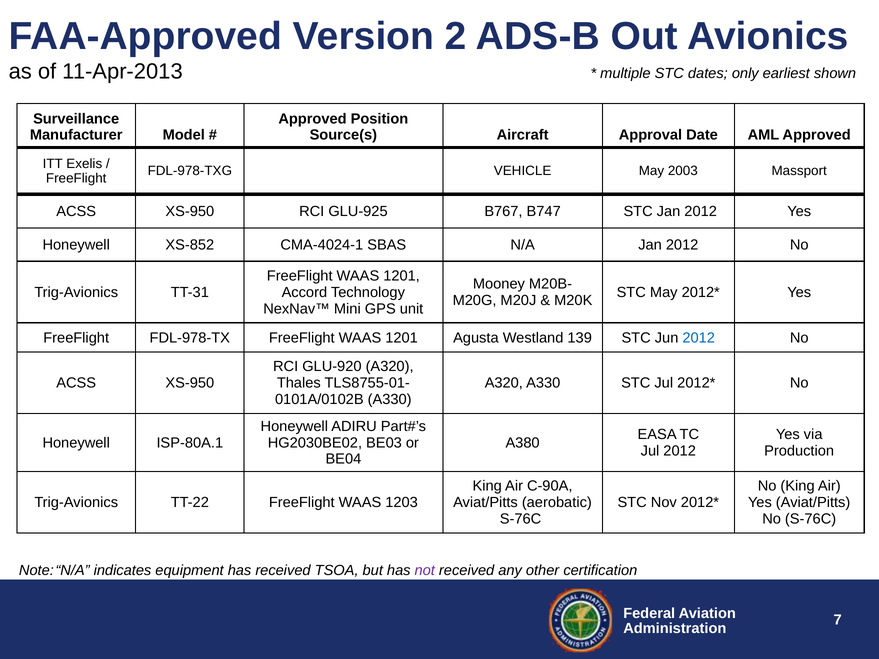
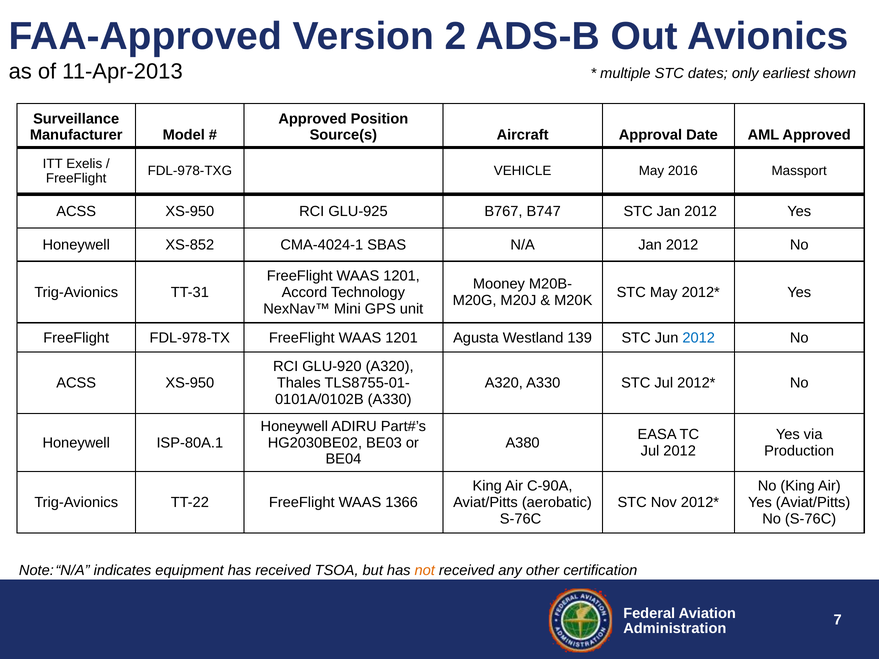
2003: 2003 -> 2016
1203: 1203 -> 1366
not colour: purple -> orange
